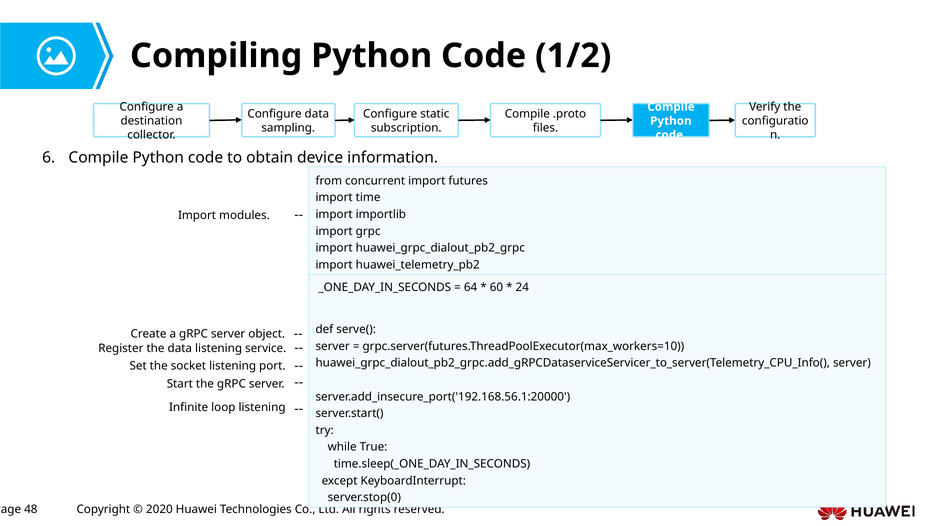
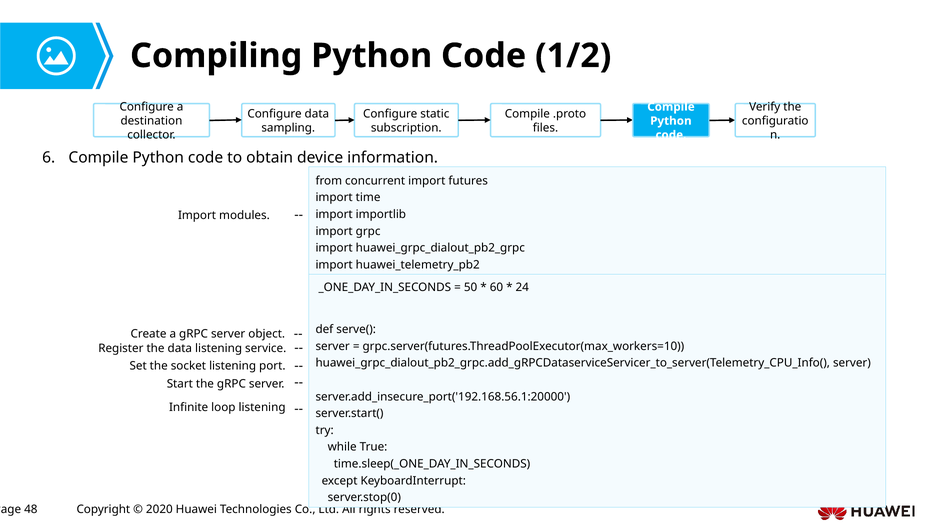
64: 64 -> 50
